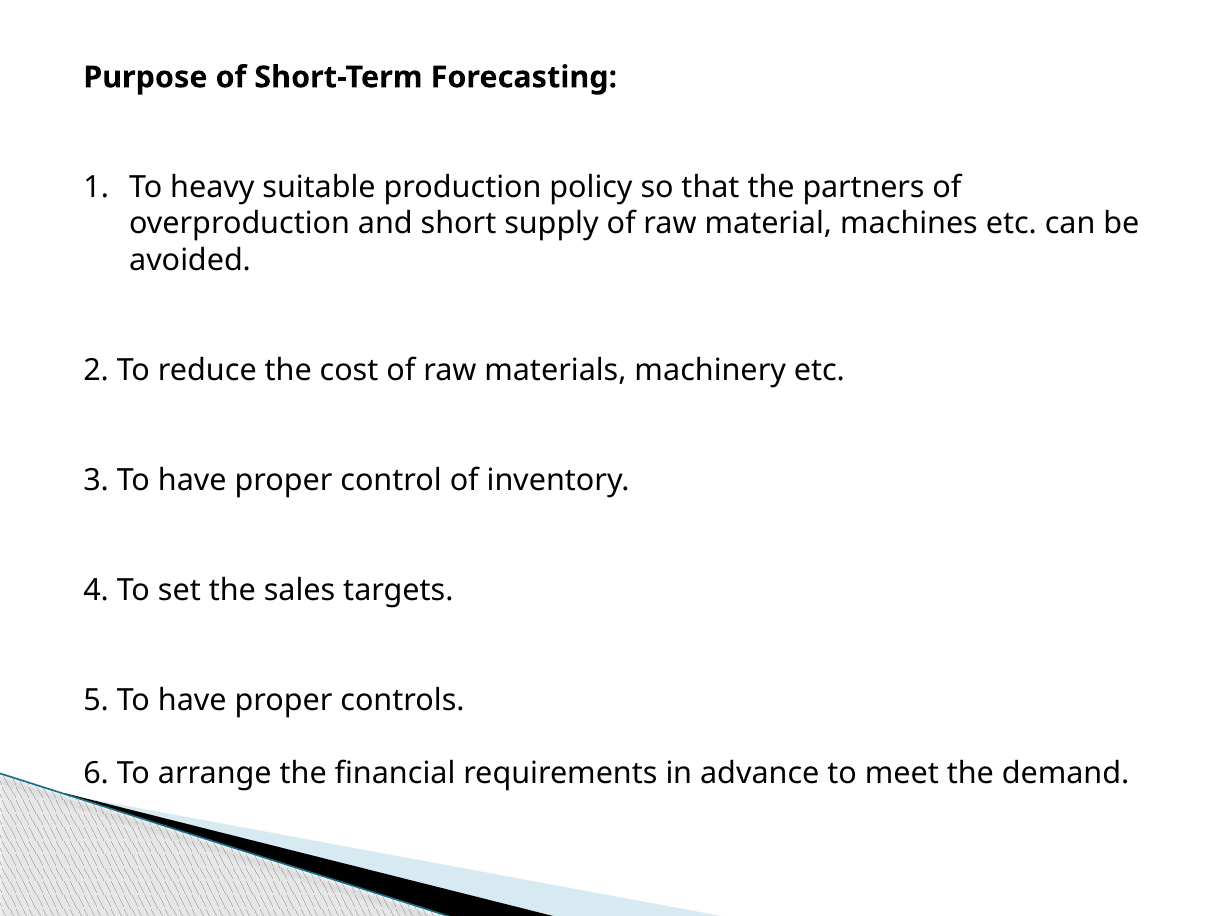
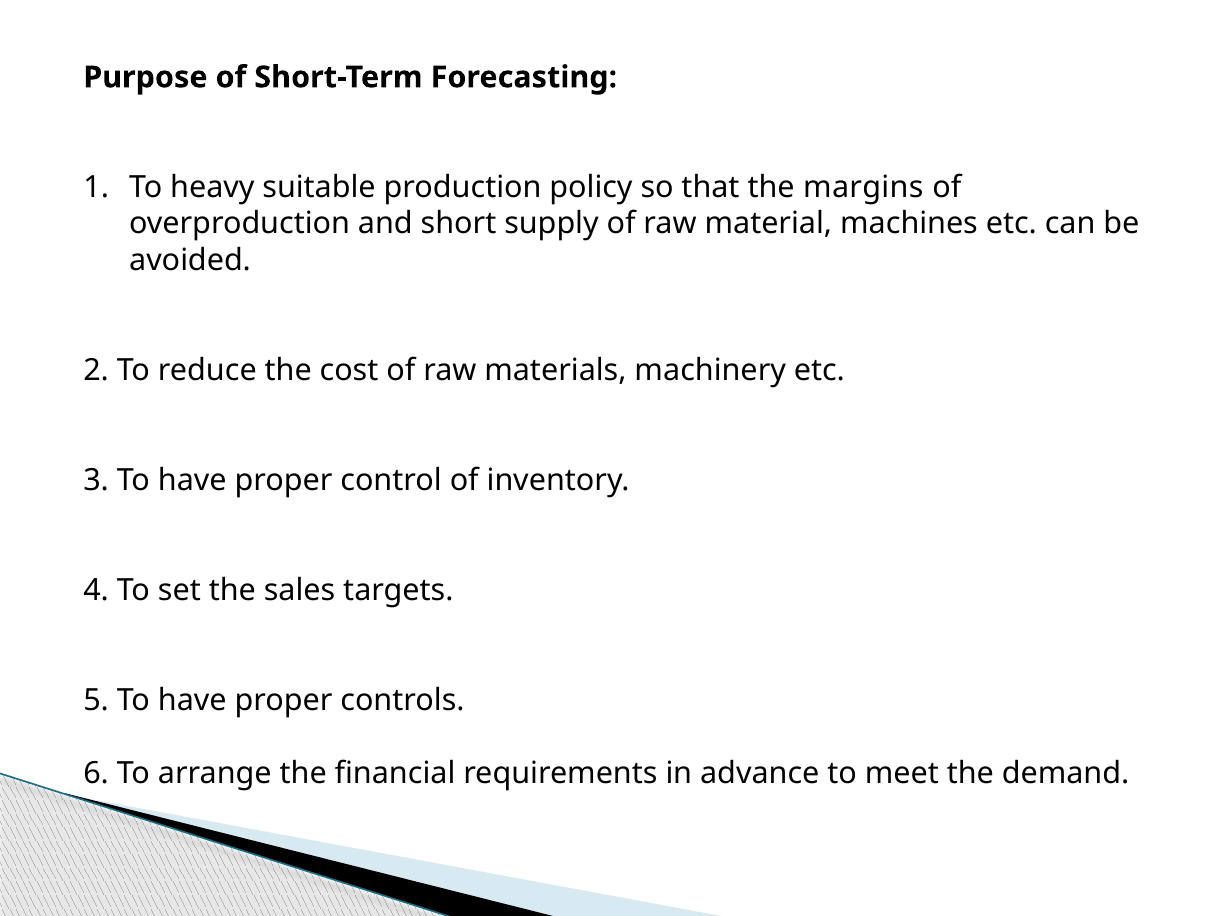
partners: partners -> margins
